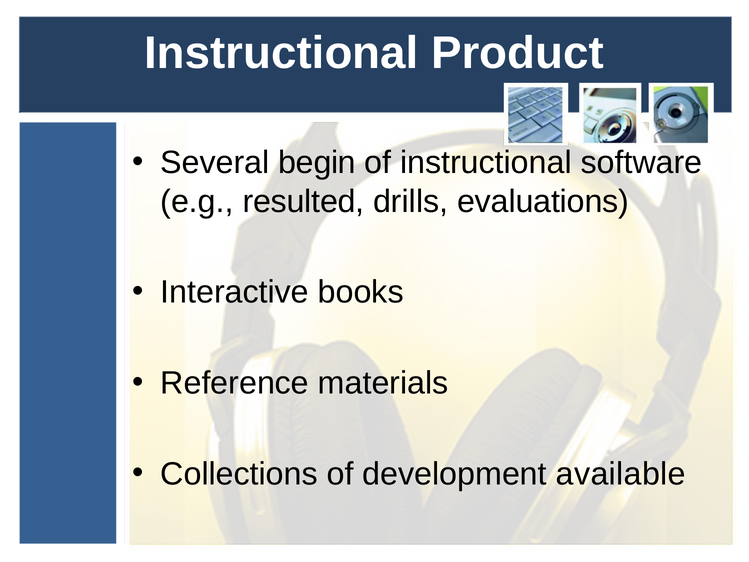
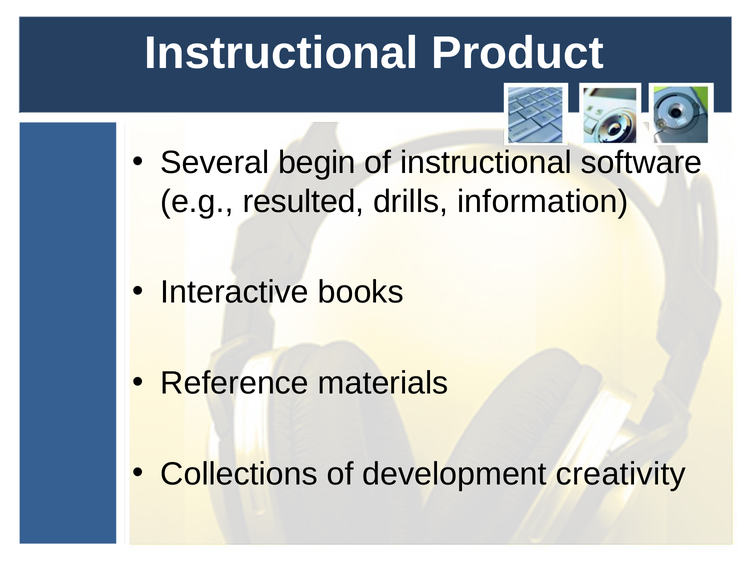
evaluations: evaluations -> information
available: available -> creativity
